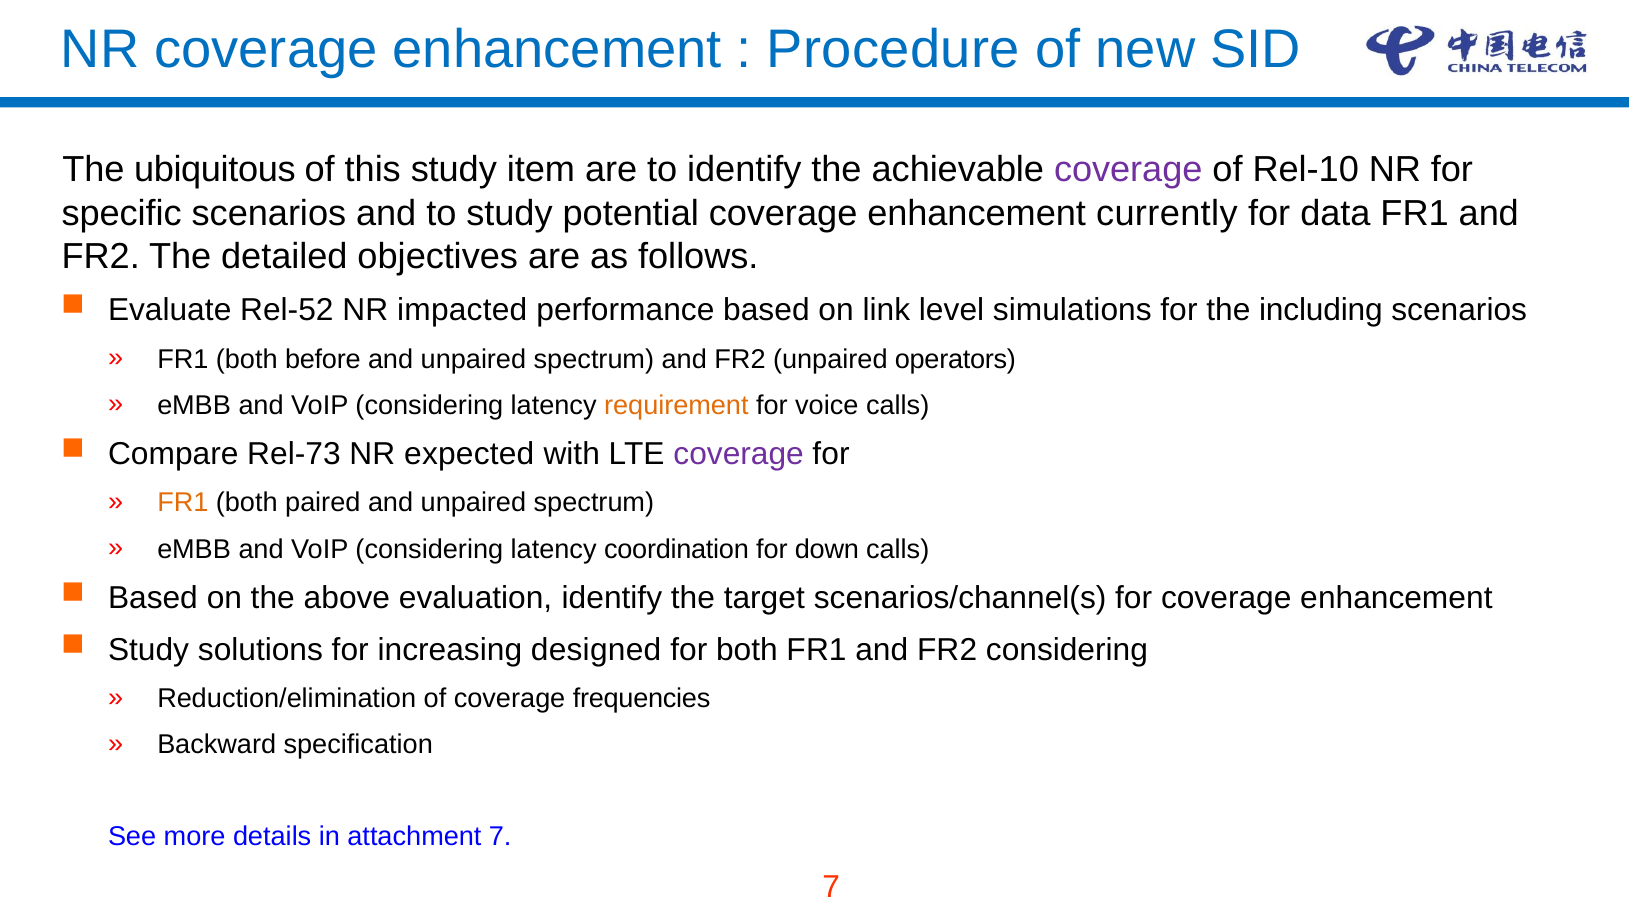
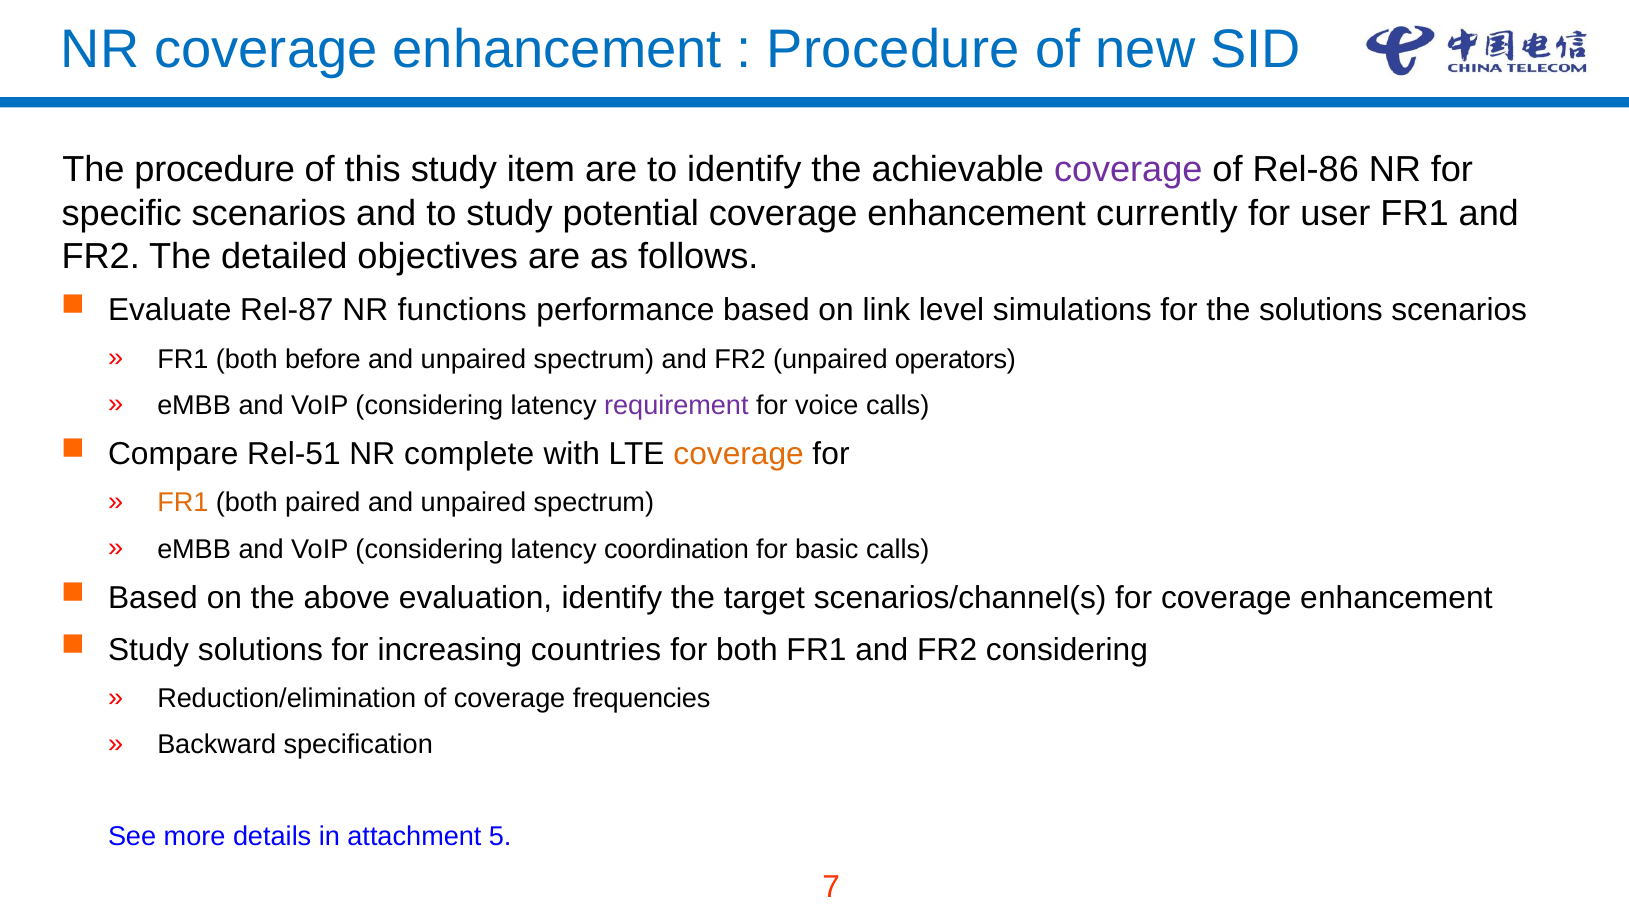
The ubiquitous: ubiquitous -> procedure
Rel-10: Rel-10 -> Rel-86
data: data -> user
Rel-52: Rel-52 -> Rel-87
impacted: impacted -> functions
the including: including -> solutions
requirement colour: orange -> purple
Rel-73: Rel-73 -> Rel-51
expected: expected -> complete
coverage at (739, 455) colour: purple -> orange
down: down -> basic
designed: designed -> countries
attachment 7: 7 -> 5
